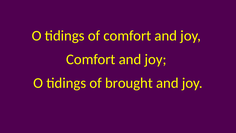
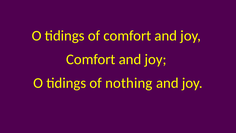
brought: brought -> nothing
